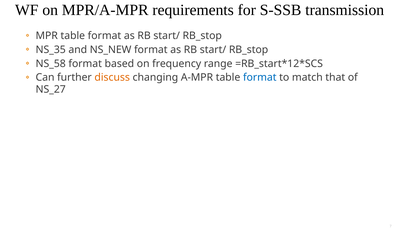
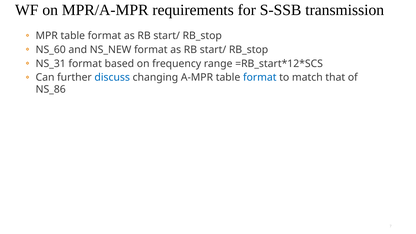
NS_35: NS_35 -> NS_60
NS_58: NS_58 -> NS_31
discuss colour: orange -> blue
NS_27: NS_27 -> NS_86
